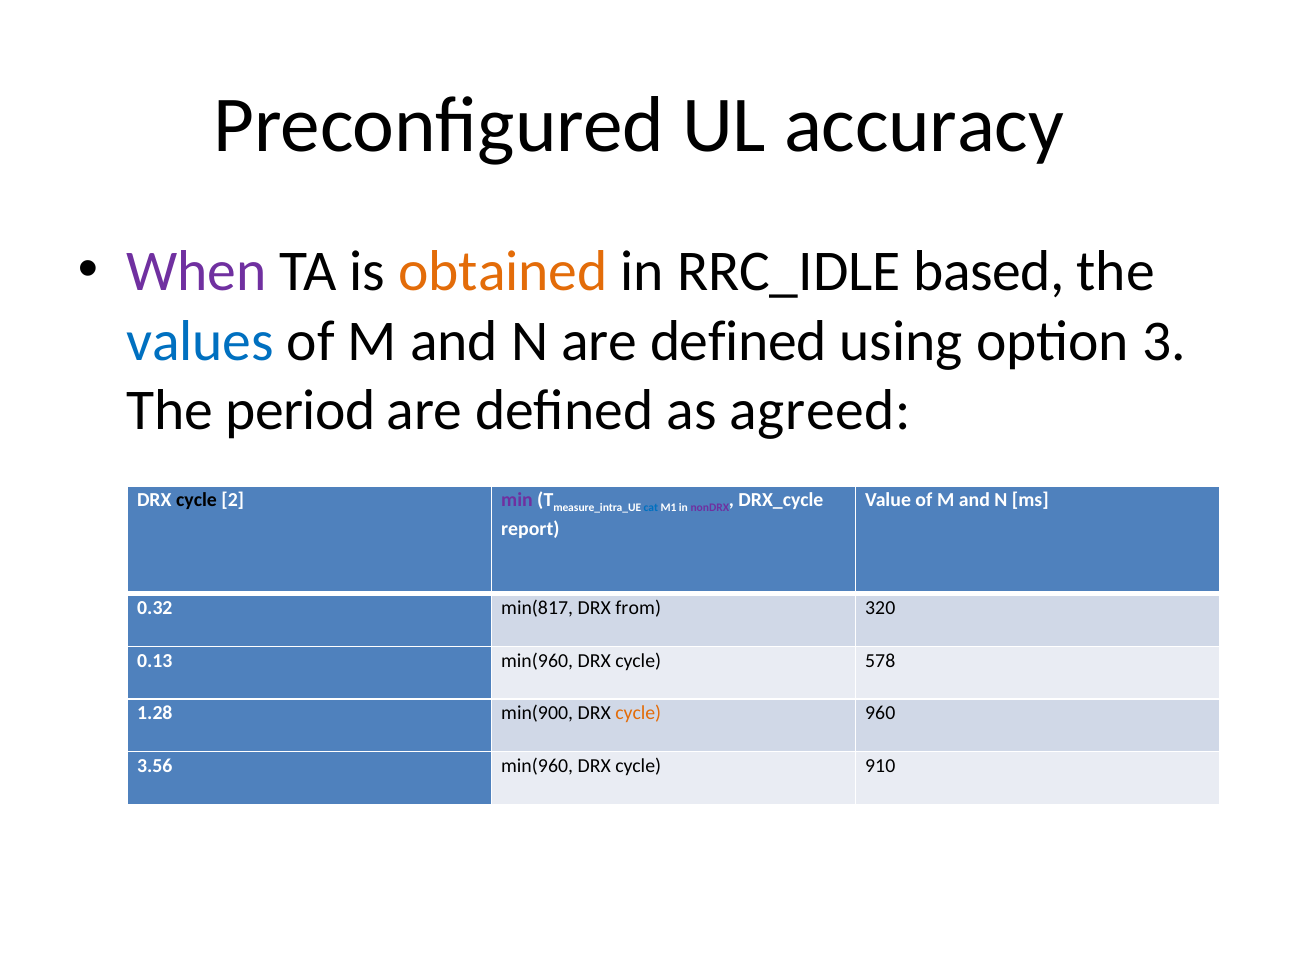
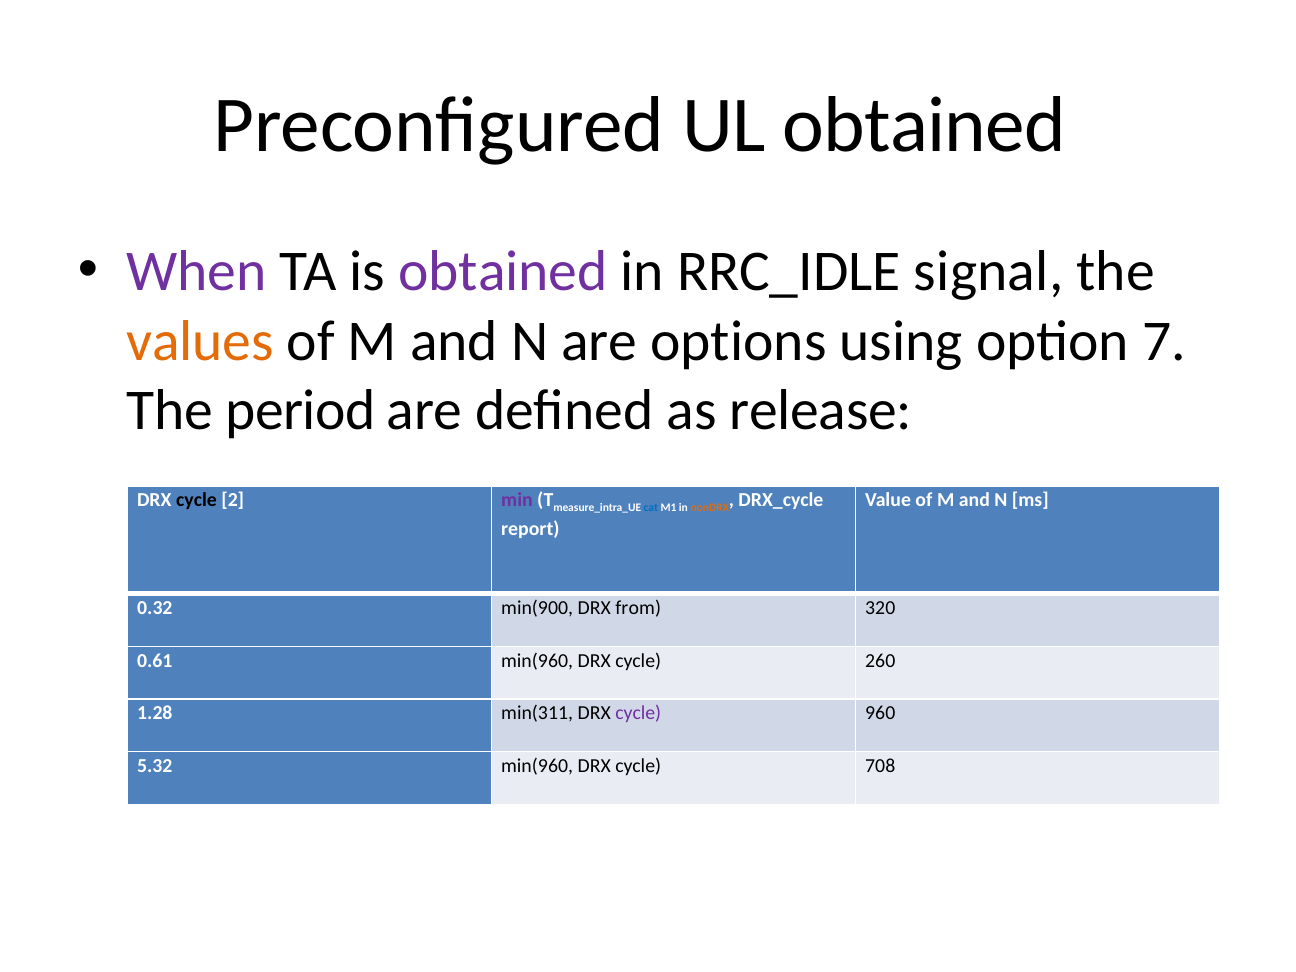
UL accuracy: accuracy -> obtained
obtained at (503, 272) colour: orange -> purple
based: based -> signal
values colour: blue -> orange
N are defined: defined -> options
3: 3 -> 7
agreed: agreed -> release
nonDRX colour: purple -> orange
min(817: min(817 -> min(900
0.13: 0.13 -> 0.61
578: 578 -> 260
min(900: min(900 -> min(311
cycle at (638, 713) colour: orange -> purple
3.56: 3.56 -> 5.32
910: 910 -> 708
